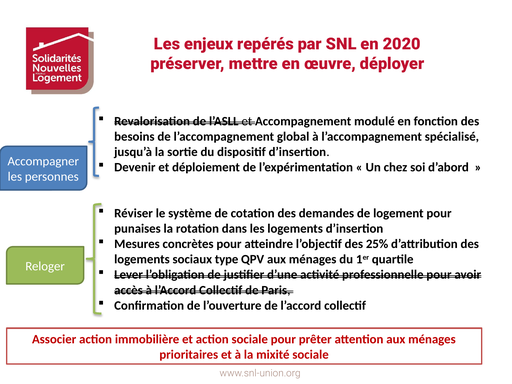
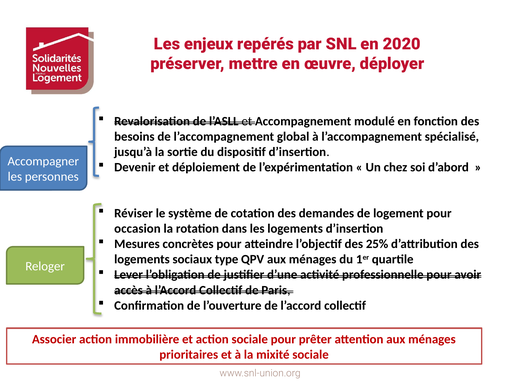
punaises: punaises -> occasion
